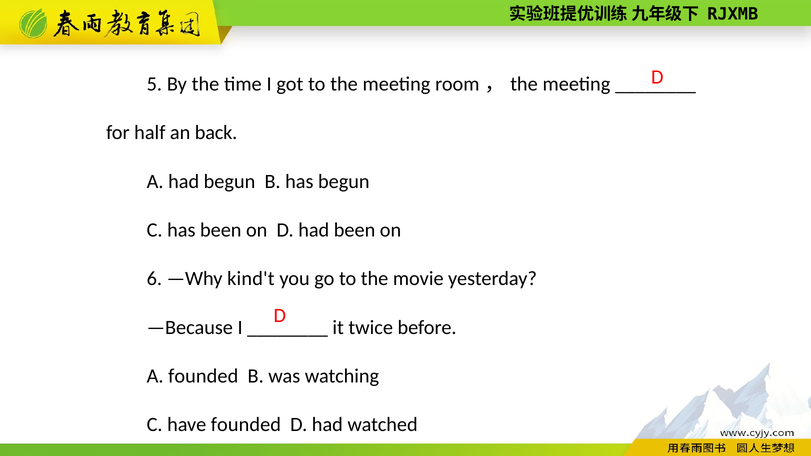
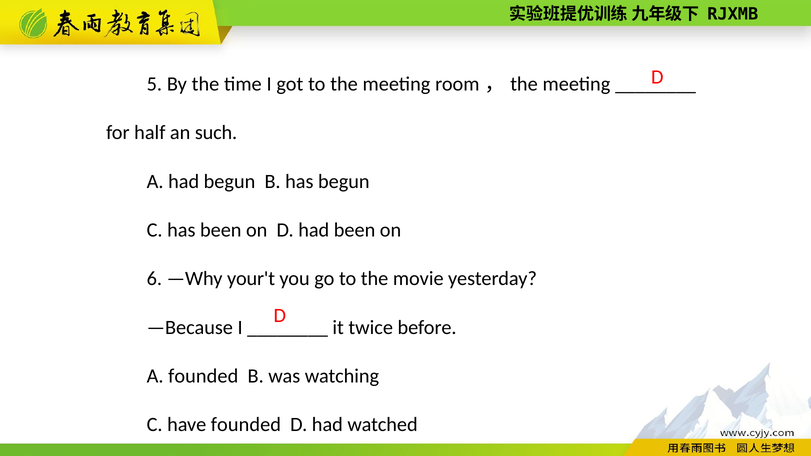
back: back -> such
kind't: kind't -> your't
